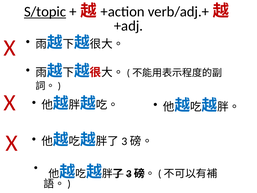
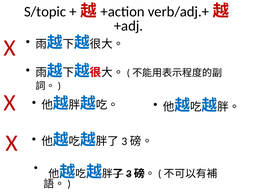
S/topic underline: present -> none
